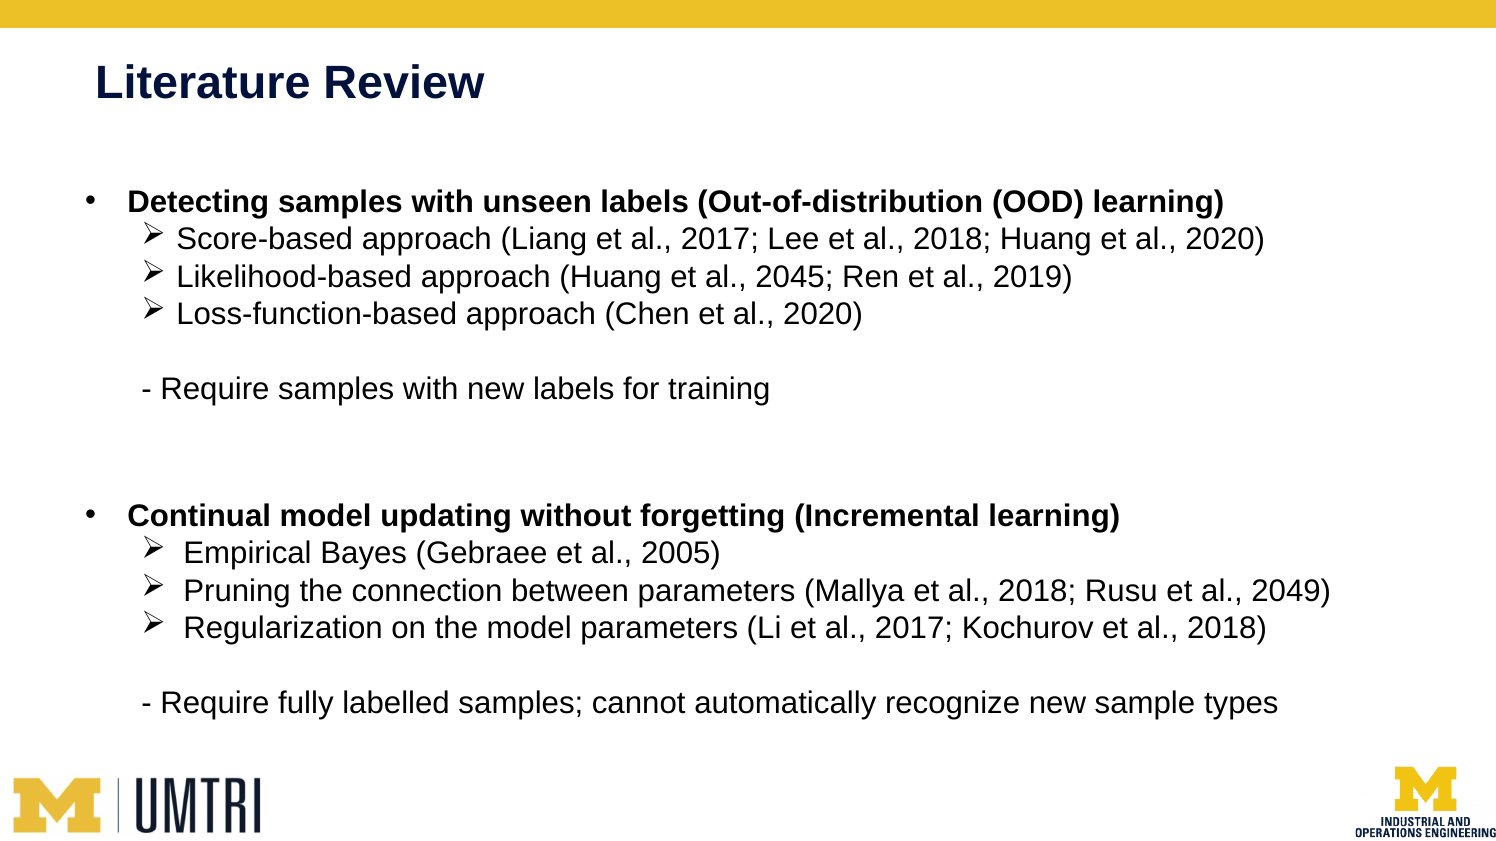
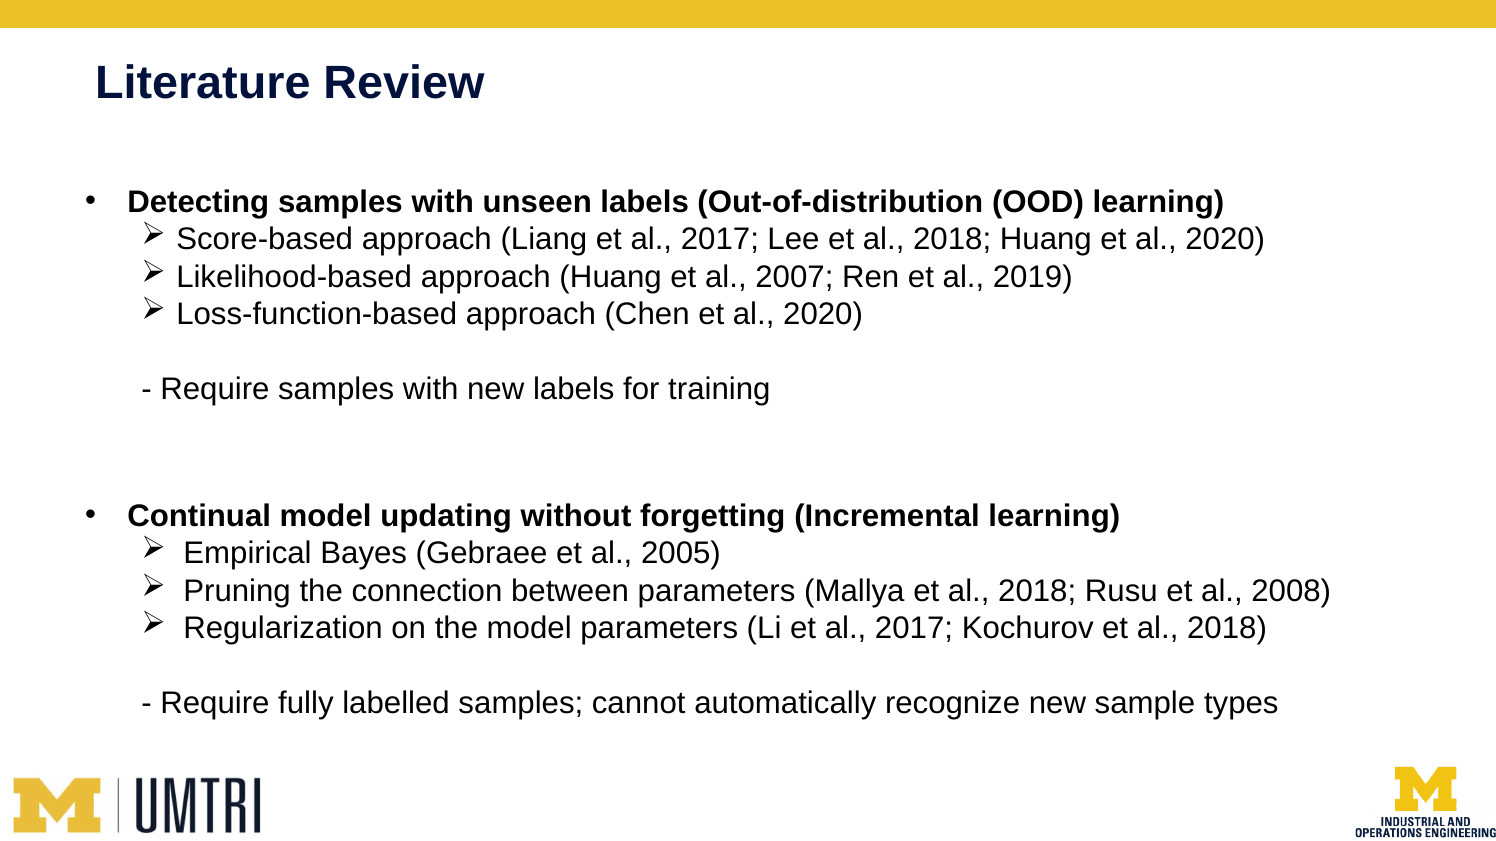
2045: 2045 -> 2007
2049: 2049 -> 2008
